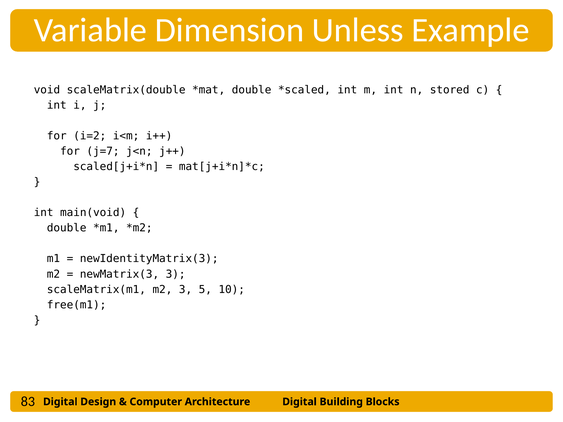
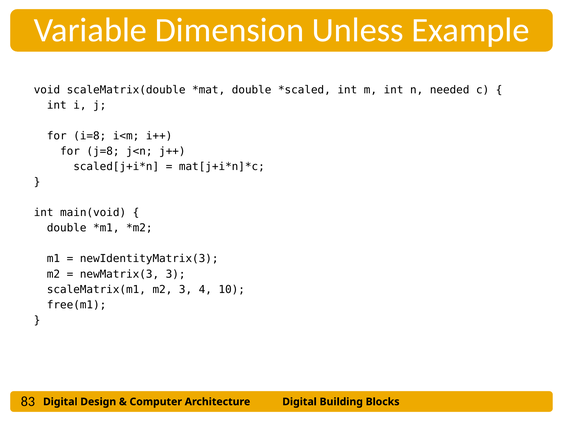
stored: stored -> needed
i=2: i=2 -> i=8
j=7: j=7 -> j=8
5: 5 -> 4
